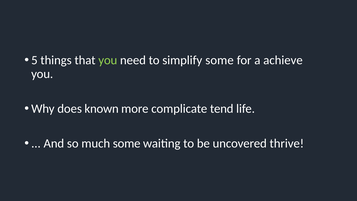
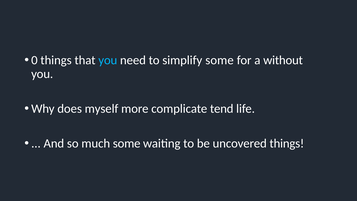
5: 5 -> 0
you at (108, 60) colour: light green -> light blue
achieve: achieve -> without
known: known -> myself
uncovered thrive: thrive -> things
